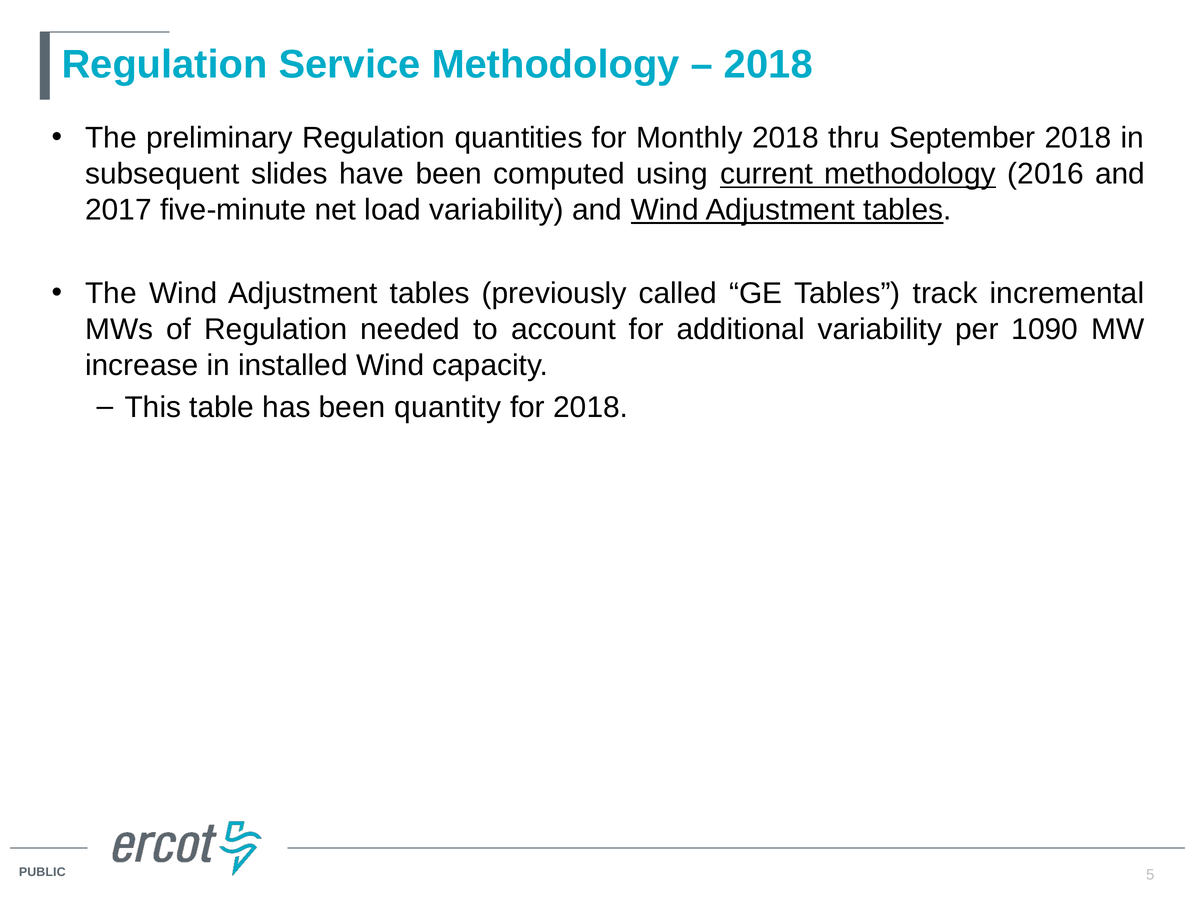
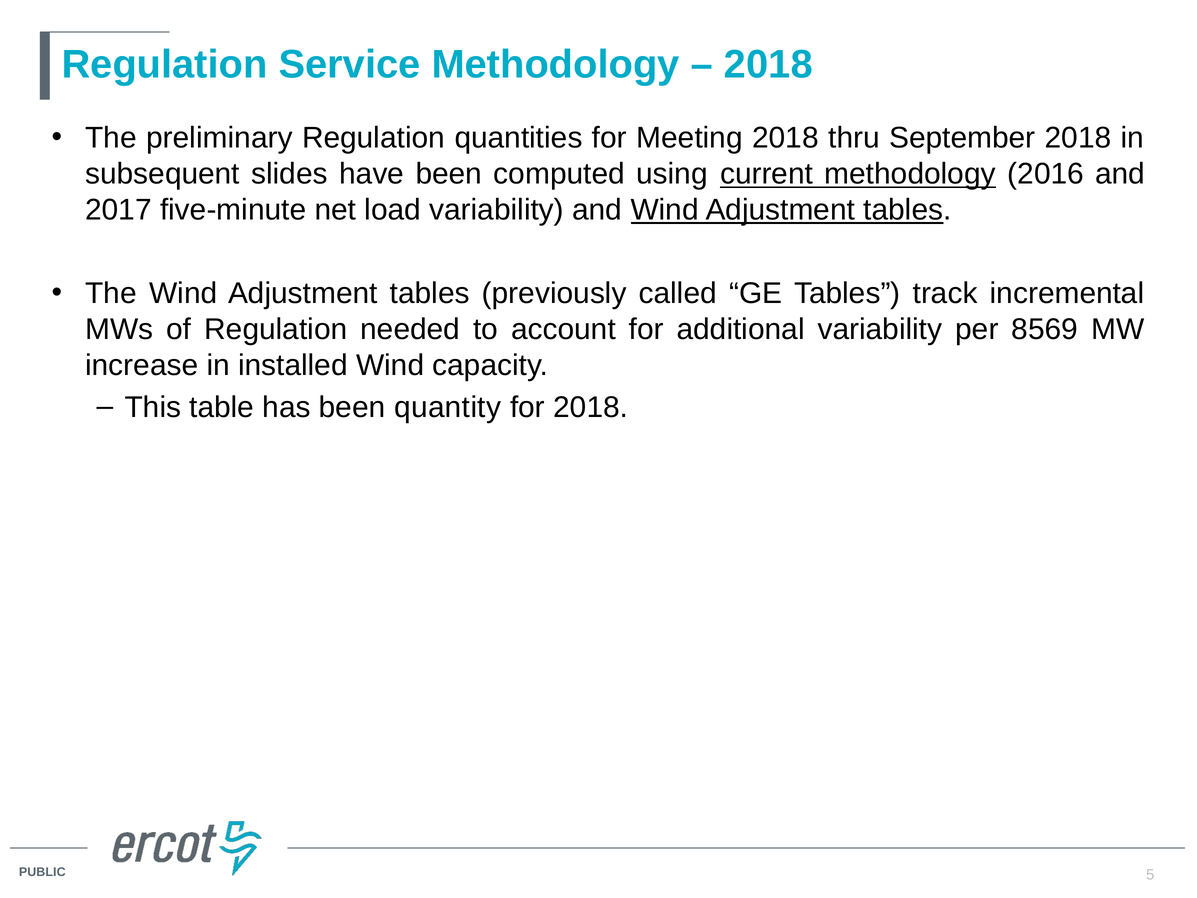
Monthly: Monthly -> Meeting
1090: 1090 -> 8569
